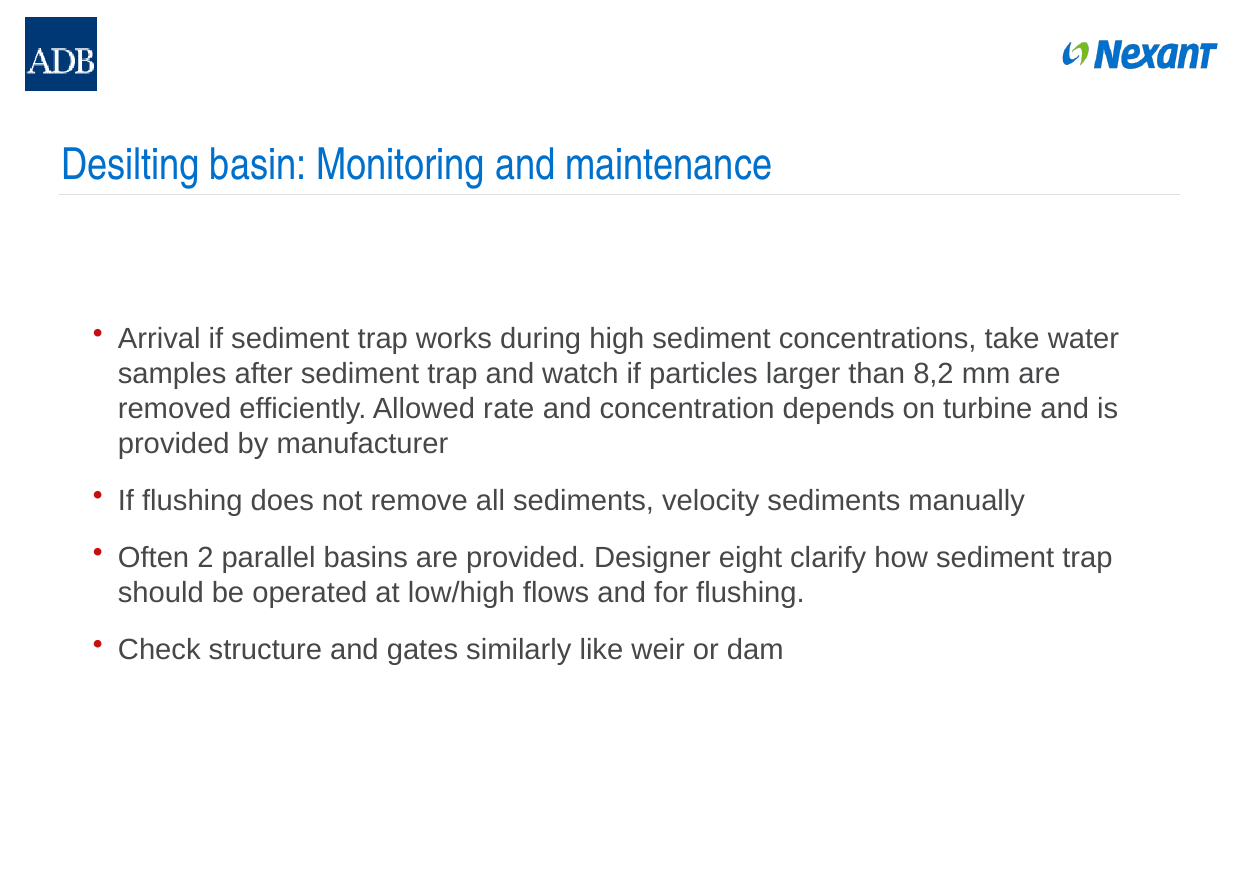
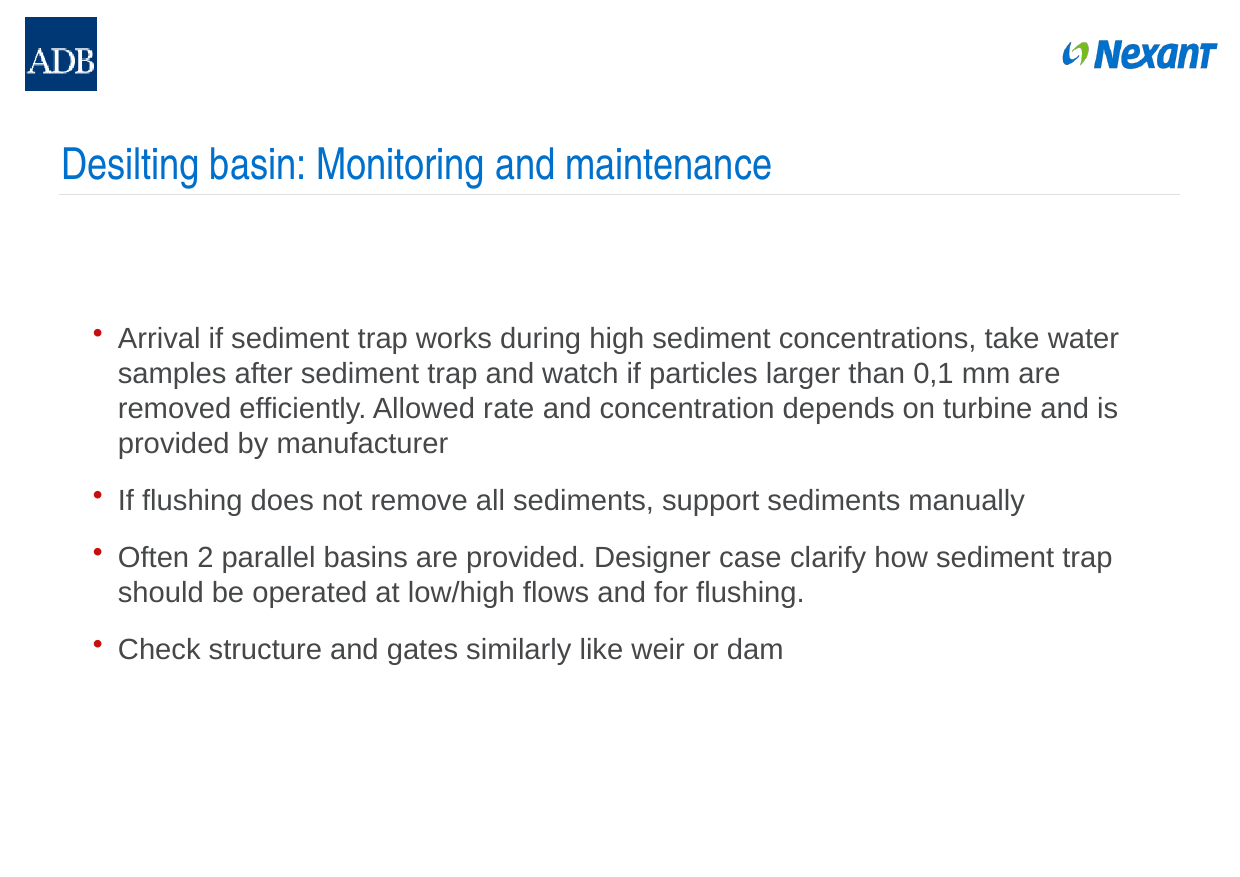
8,2: 8,2 -> 0,1
velocity: velocity -> support
eight: eight -> case
